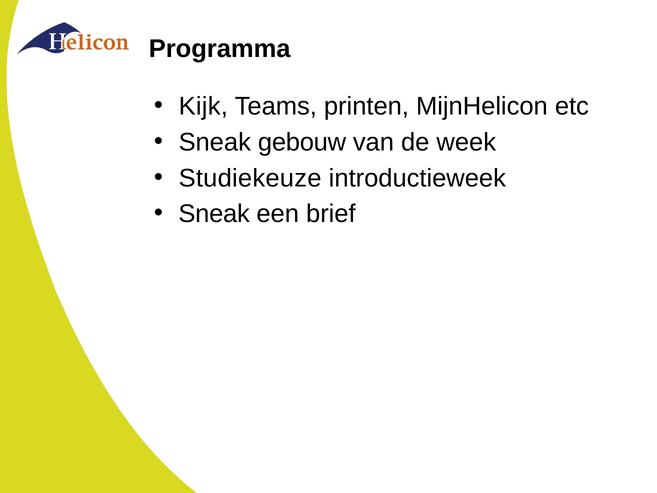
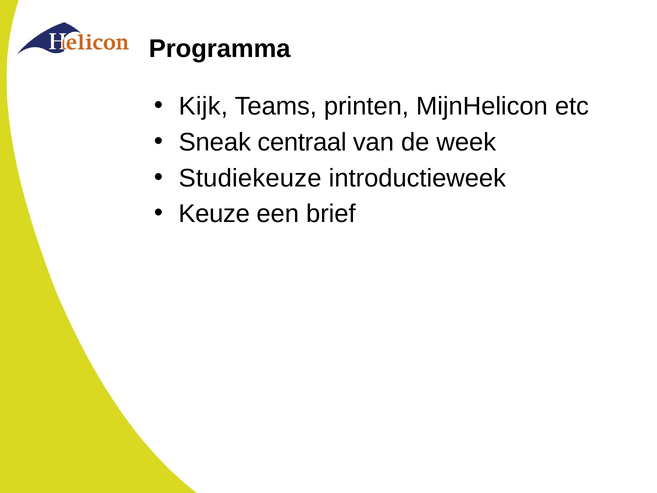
gebouw: gebouw -> centraal
Sneak at (214, 214): Sneak -> Keuze
